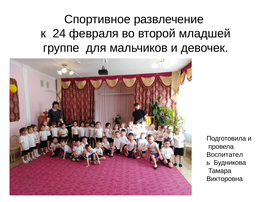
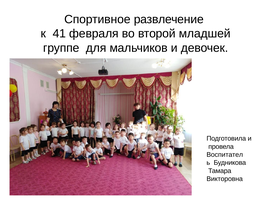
24: 24 -> 41
